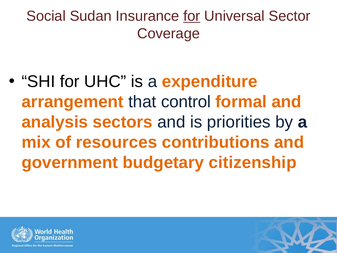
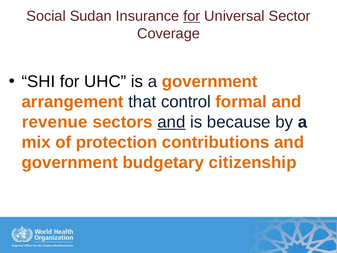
a expenditure: expenditure -> government
analysis: analysis -> revenue
and at (171, 122) underline: none -> present
priorities: priorities -> because
resources: resources -> protection
